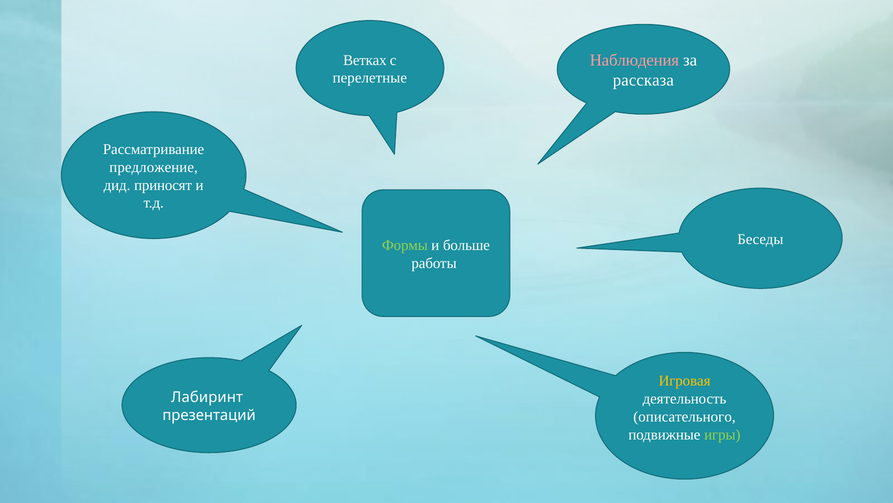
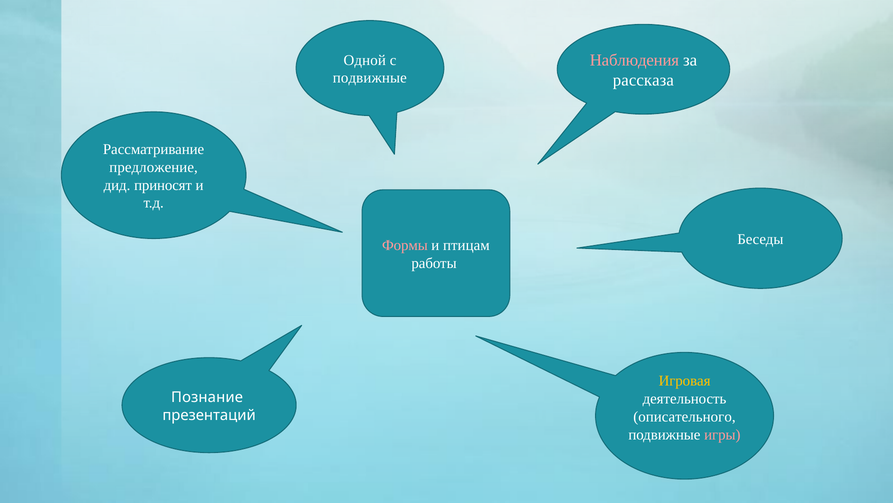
Ветках: Ветках -> Одной
перелетные at (370, 78): перелетные -> подвижные
Формы colour: light green -> pink
больше: больше -> птицам
Лабиринт: Лабиринт -> Познание
игры colour: light green -> pink
